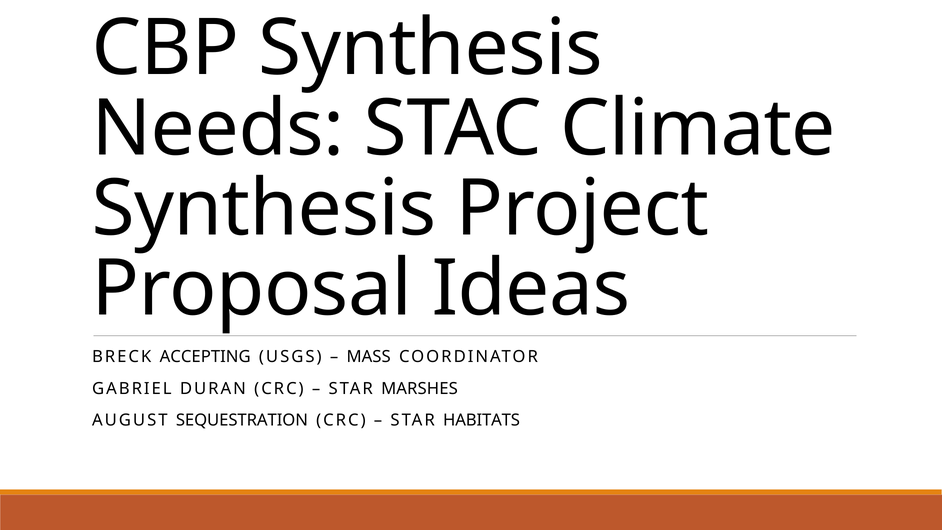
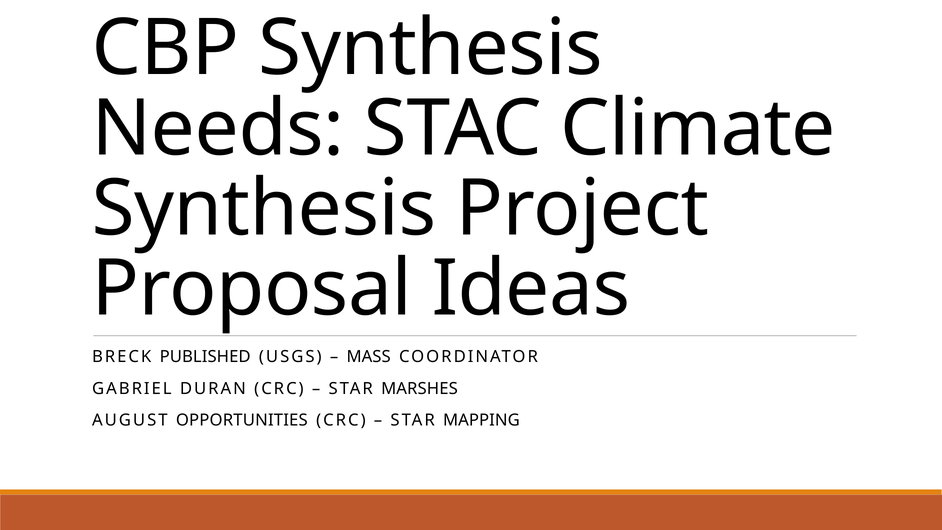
ACCEPTING: ACCEPTING -> PUBLISHED
SEQUESTRATION: SEQUESTRATION -> OPPORTUNITIES
HABITATS: HABITATS -> MAPPING
